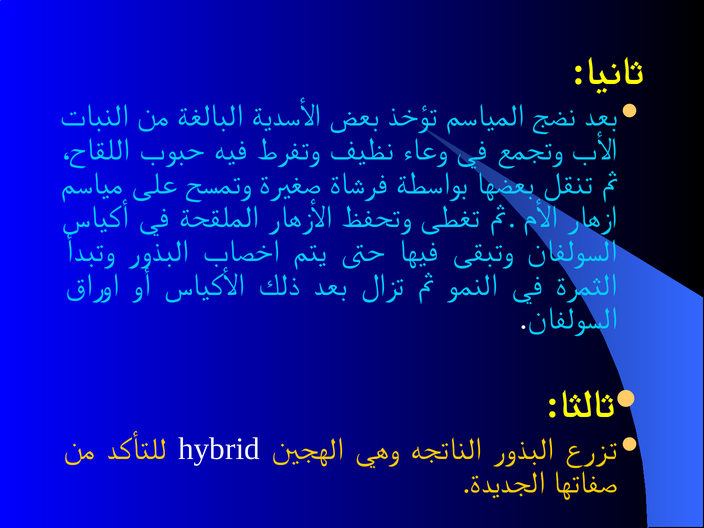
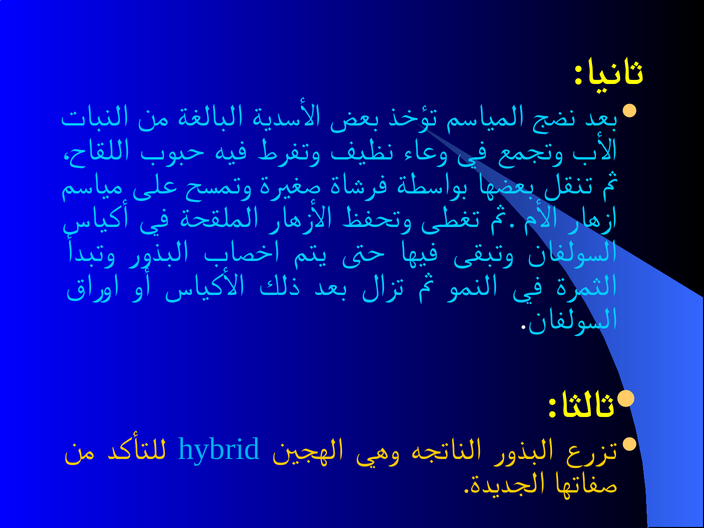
hybrid colour: white -> light blue
